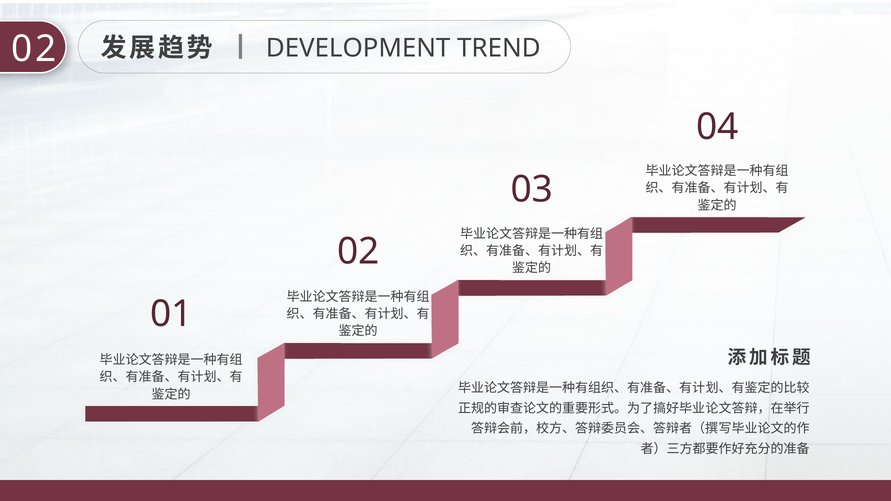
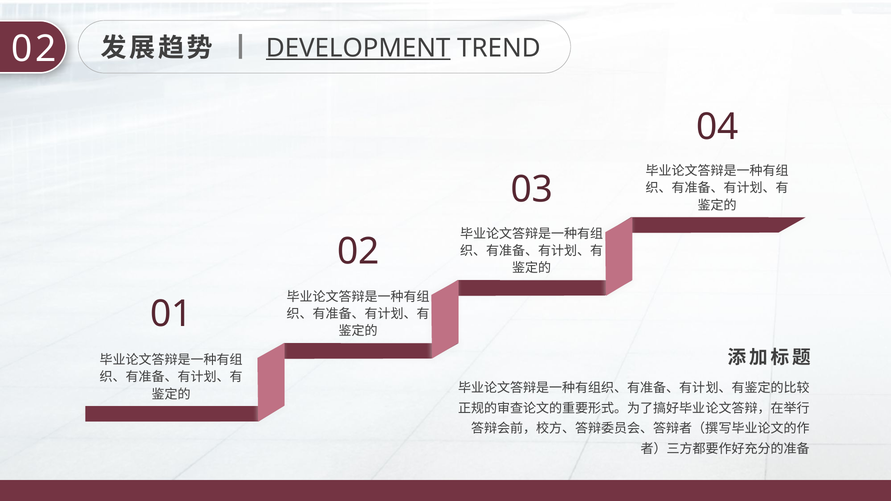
DEVELOPMENT underline: none -> present
